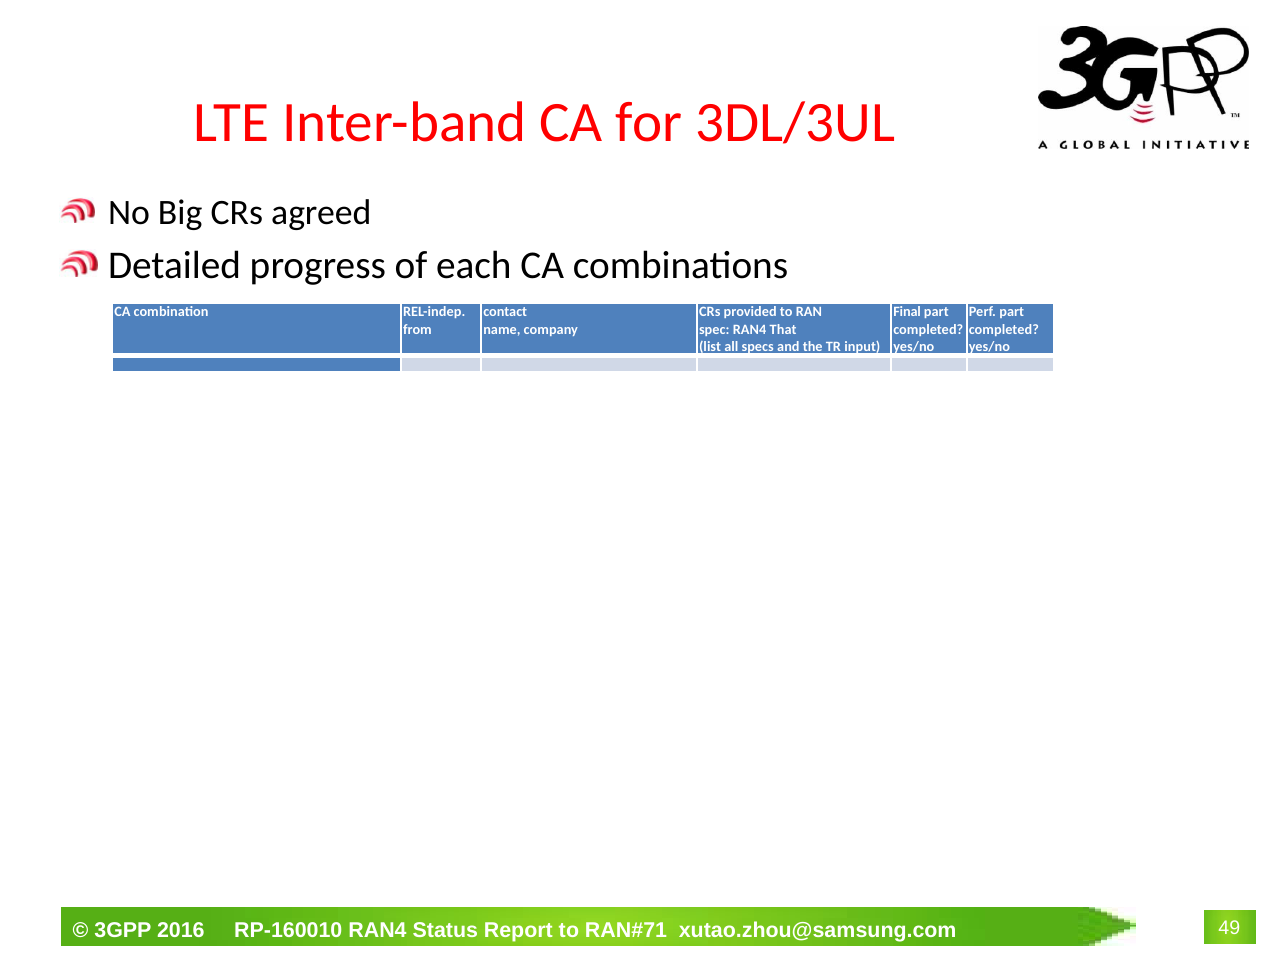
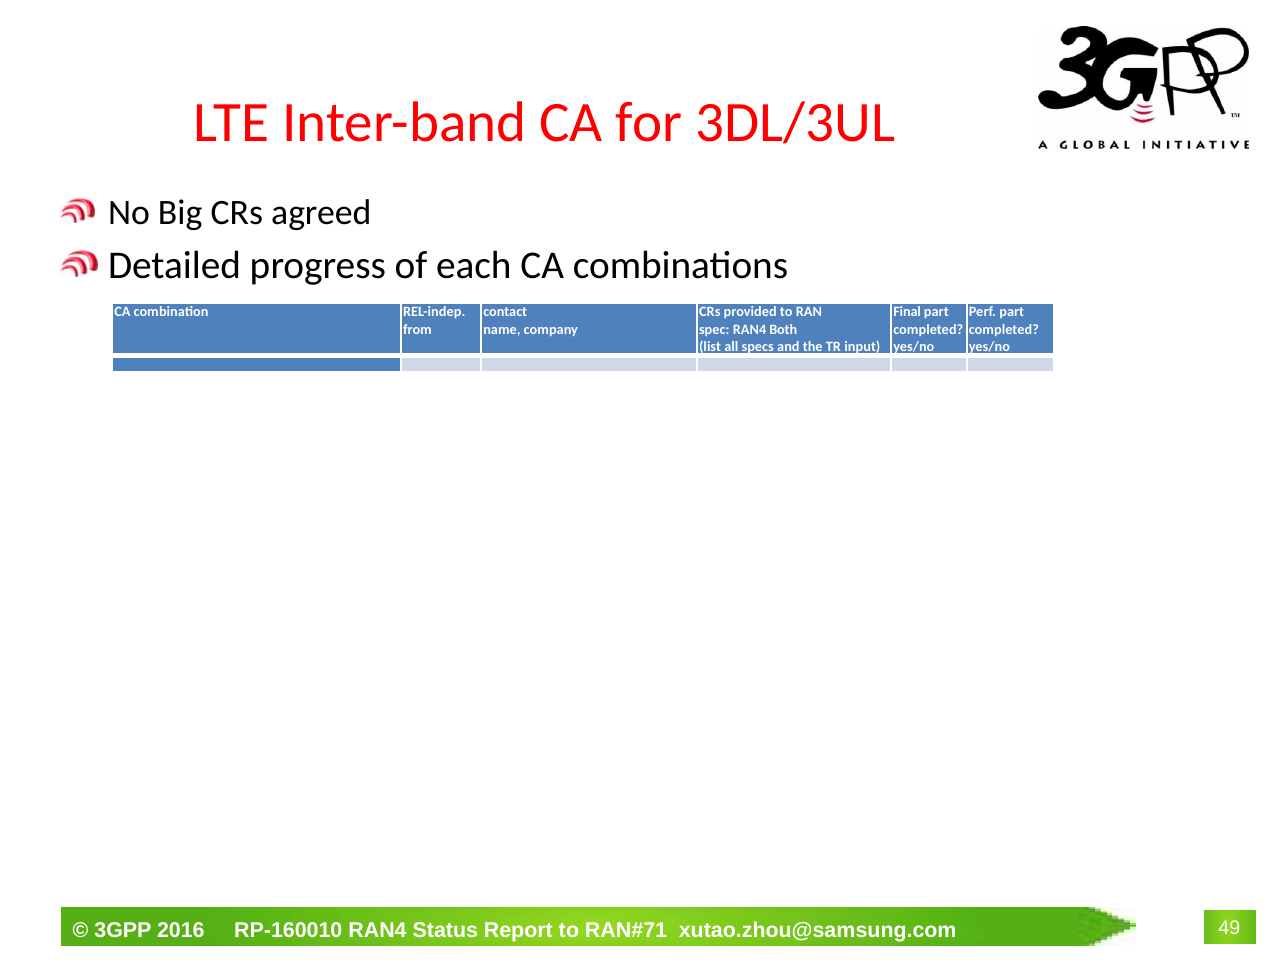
That: That -> Both
